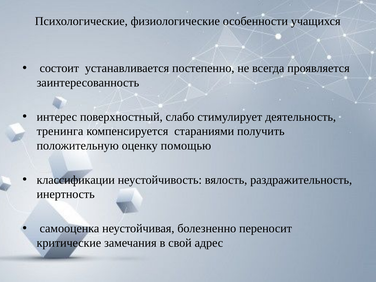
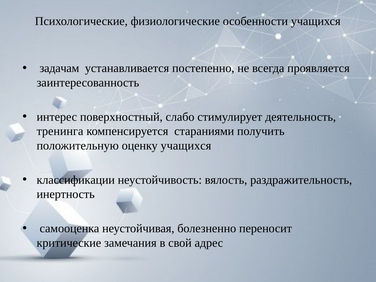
состоит: состоит -> задачам
оценку помощью: помощью -> учащихся
